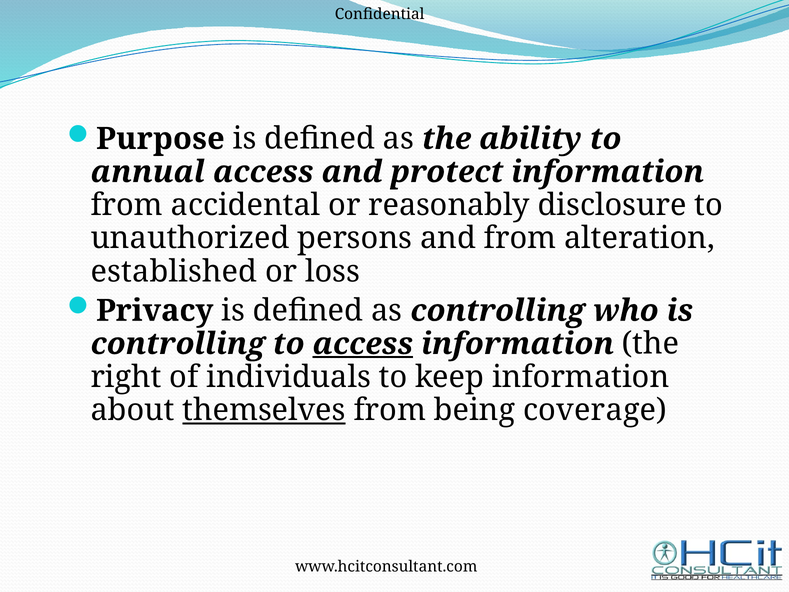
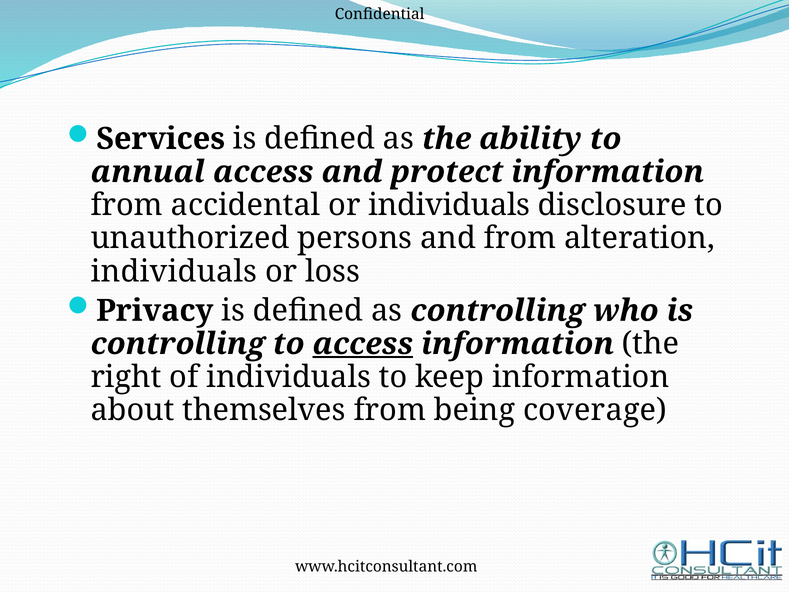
Purpose: Purpose -> Services
or reasonably: reasonably -> individuals
established at (174, 271): established -> individuals
themselves underline: present -> none
